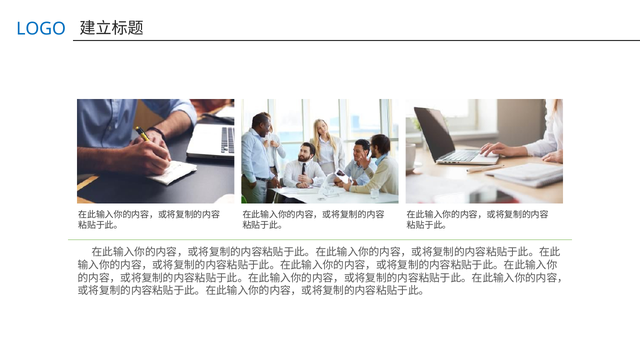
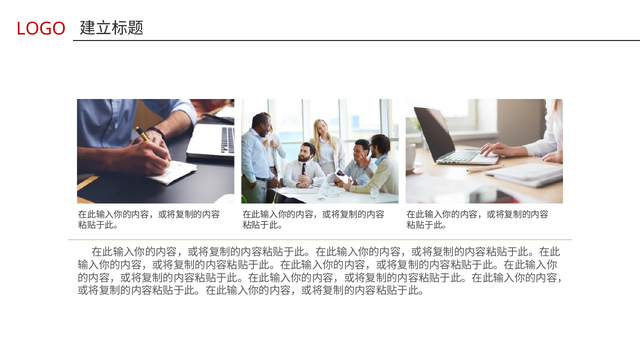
LOGO colour: blue -> red
